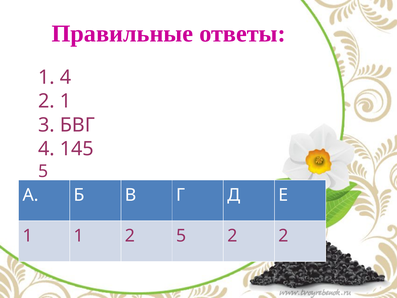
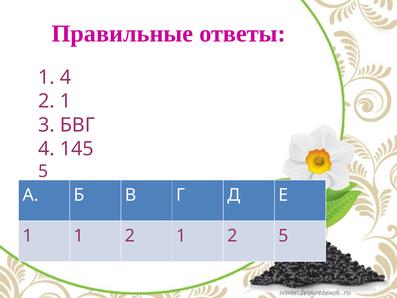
1 2 5: 5 -> 1
2 2: 2 -> 5
